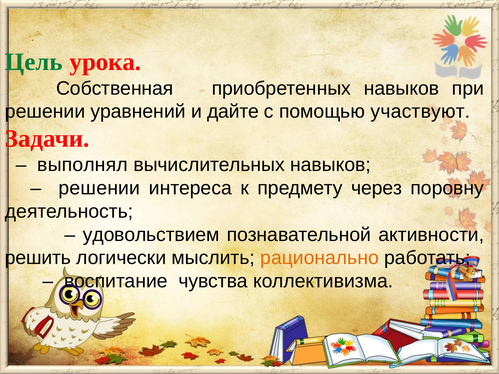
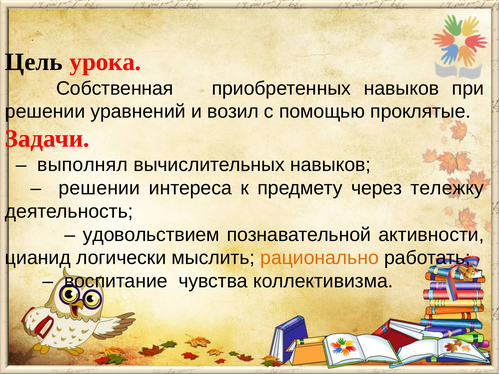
Цель colour: green -> black
дайте: дайте -> возил
участвуют: участвуют -> проклятые
поровну: поровну -> тележку
решить: решить -> цианид
